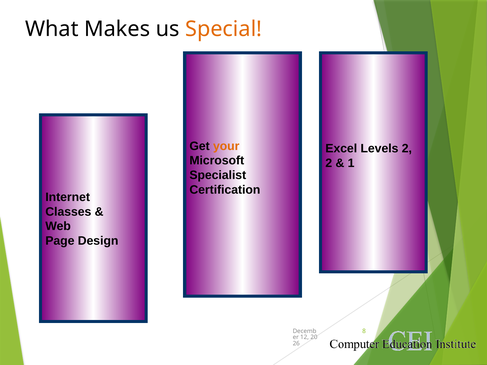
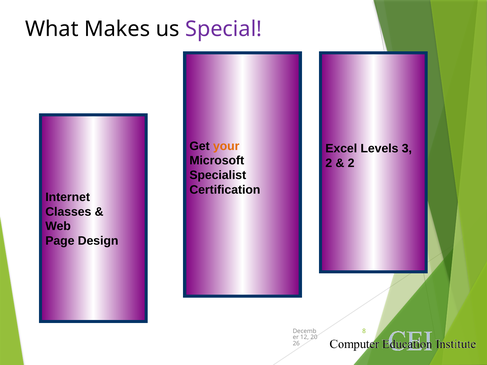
Special colour: orange -> purple
Levels 2: 2 -> 3
1 at (351, 163): 1 -> 2
